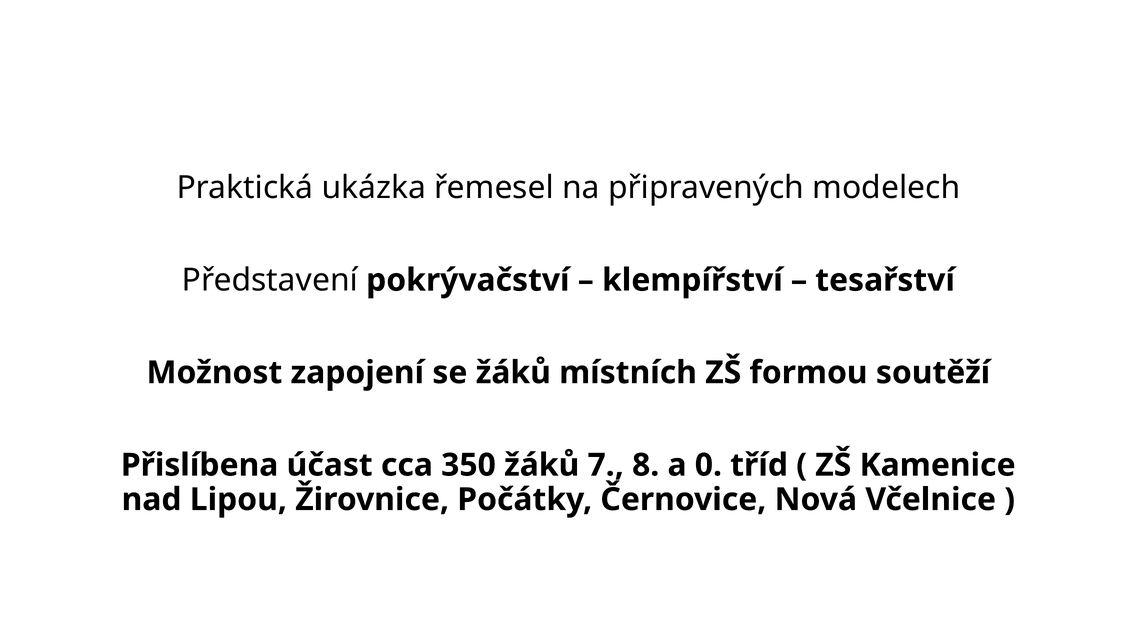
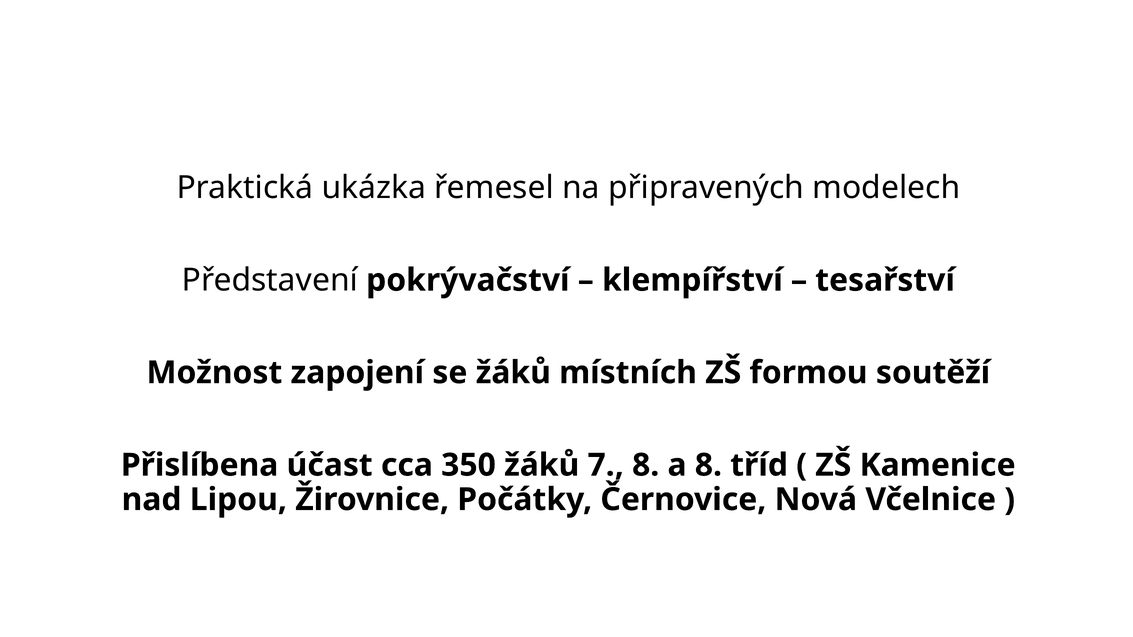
a 0: 0 -> 8
